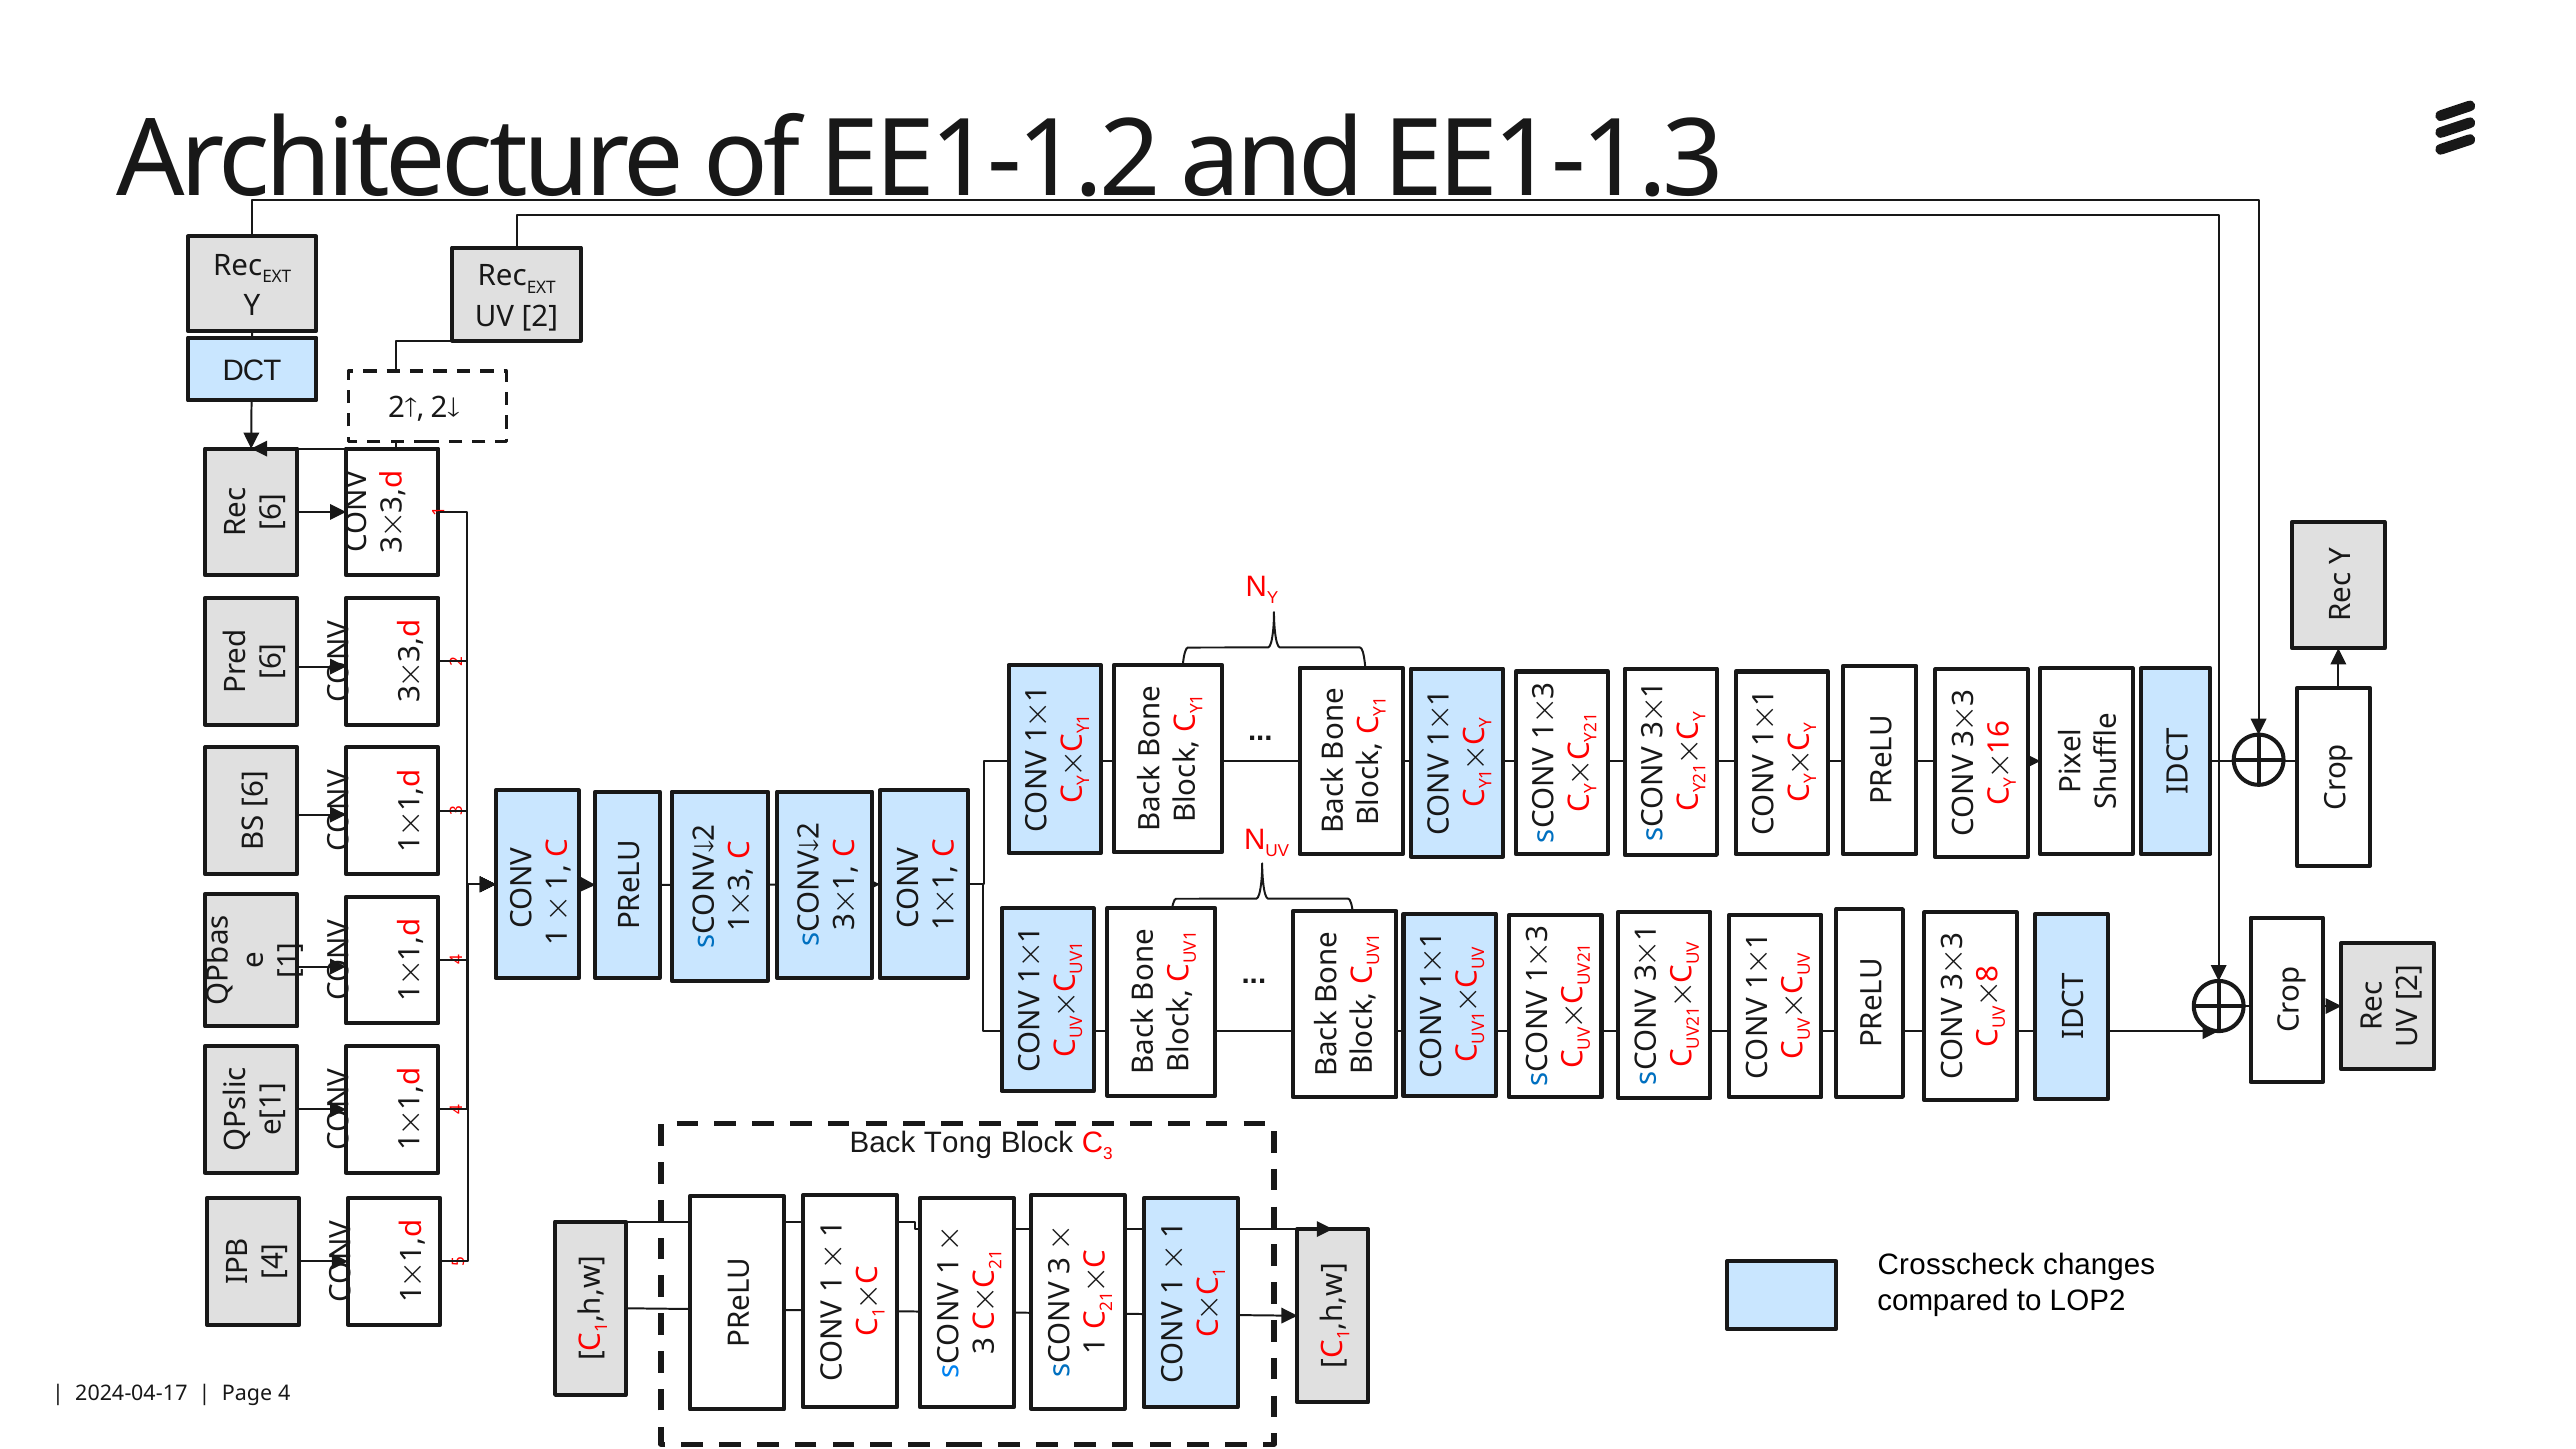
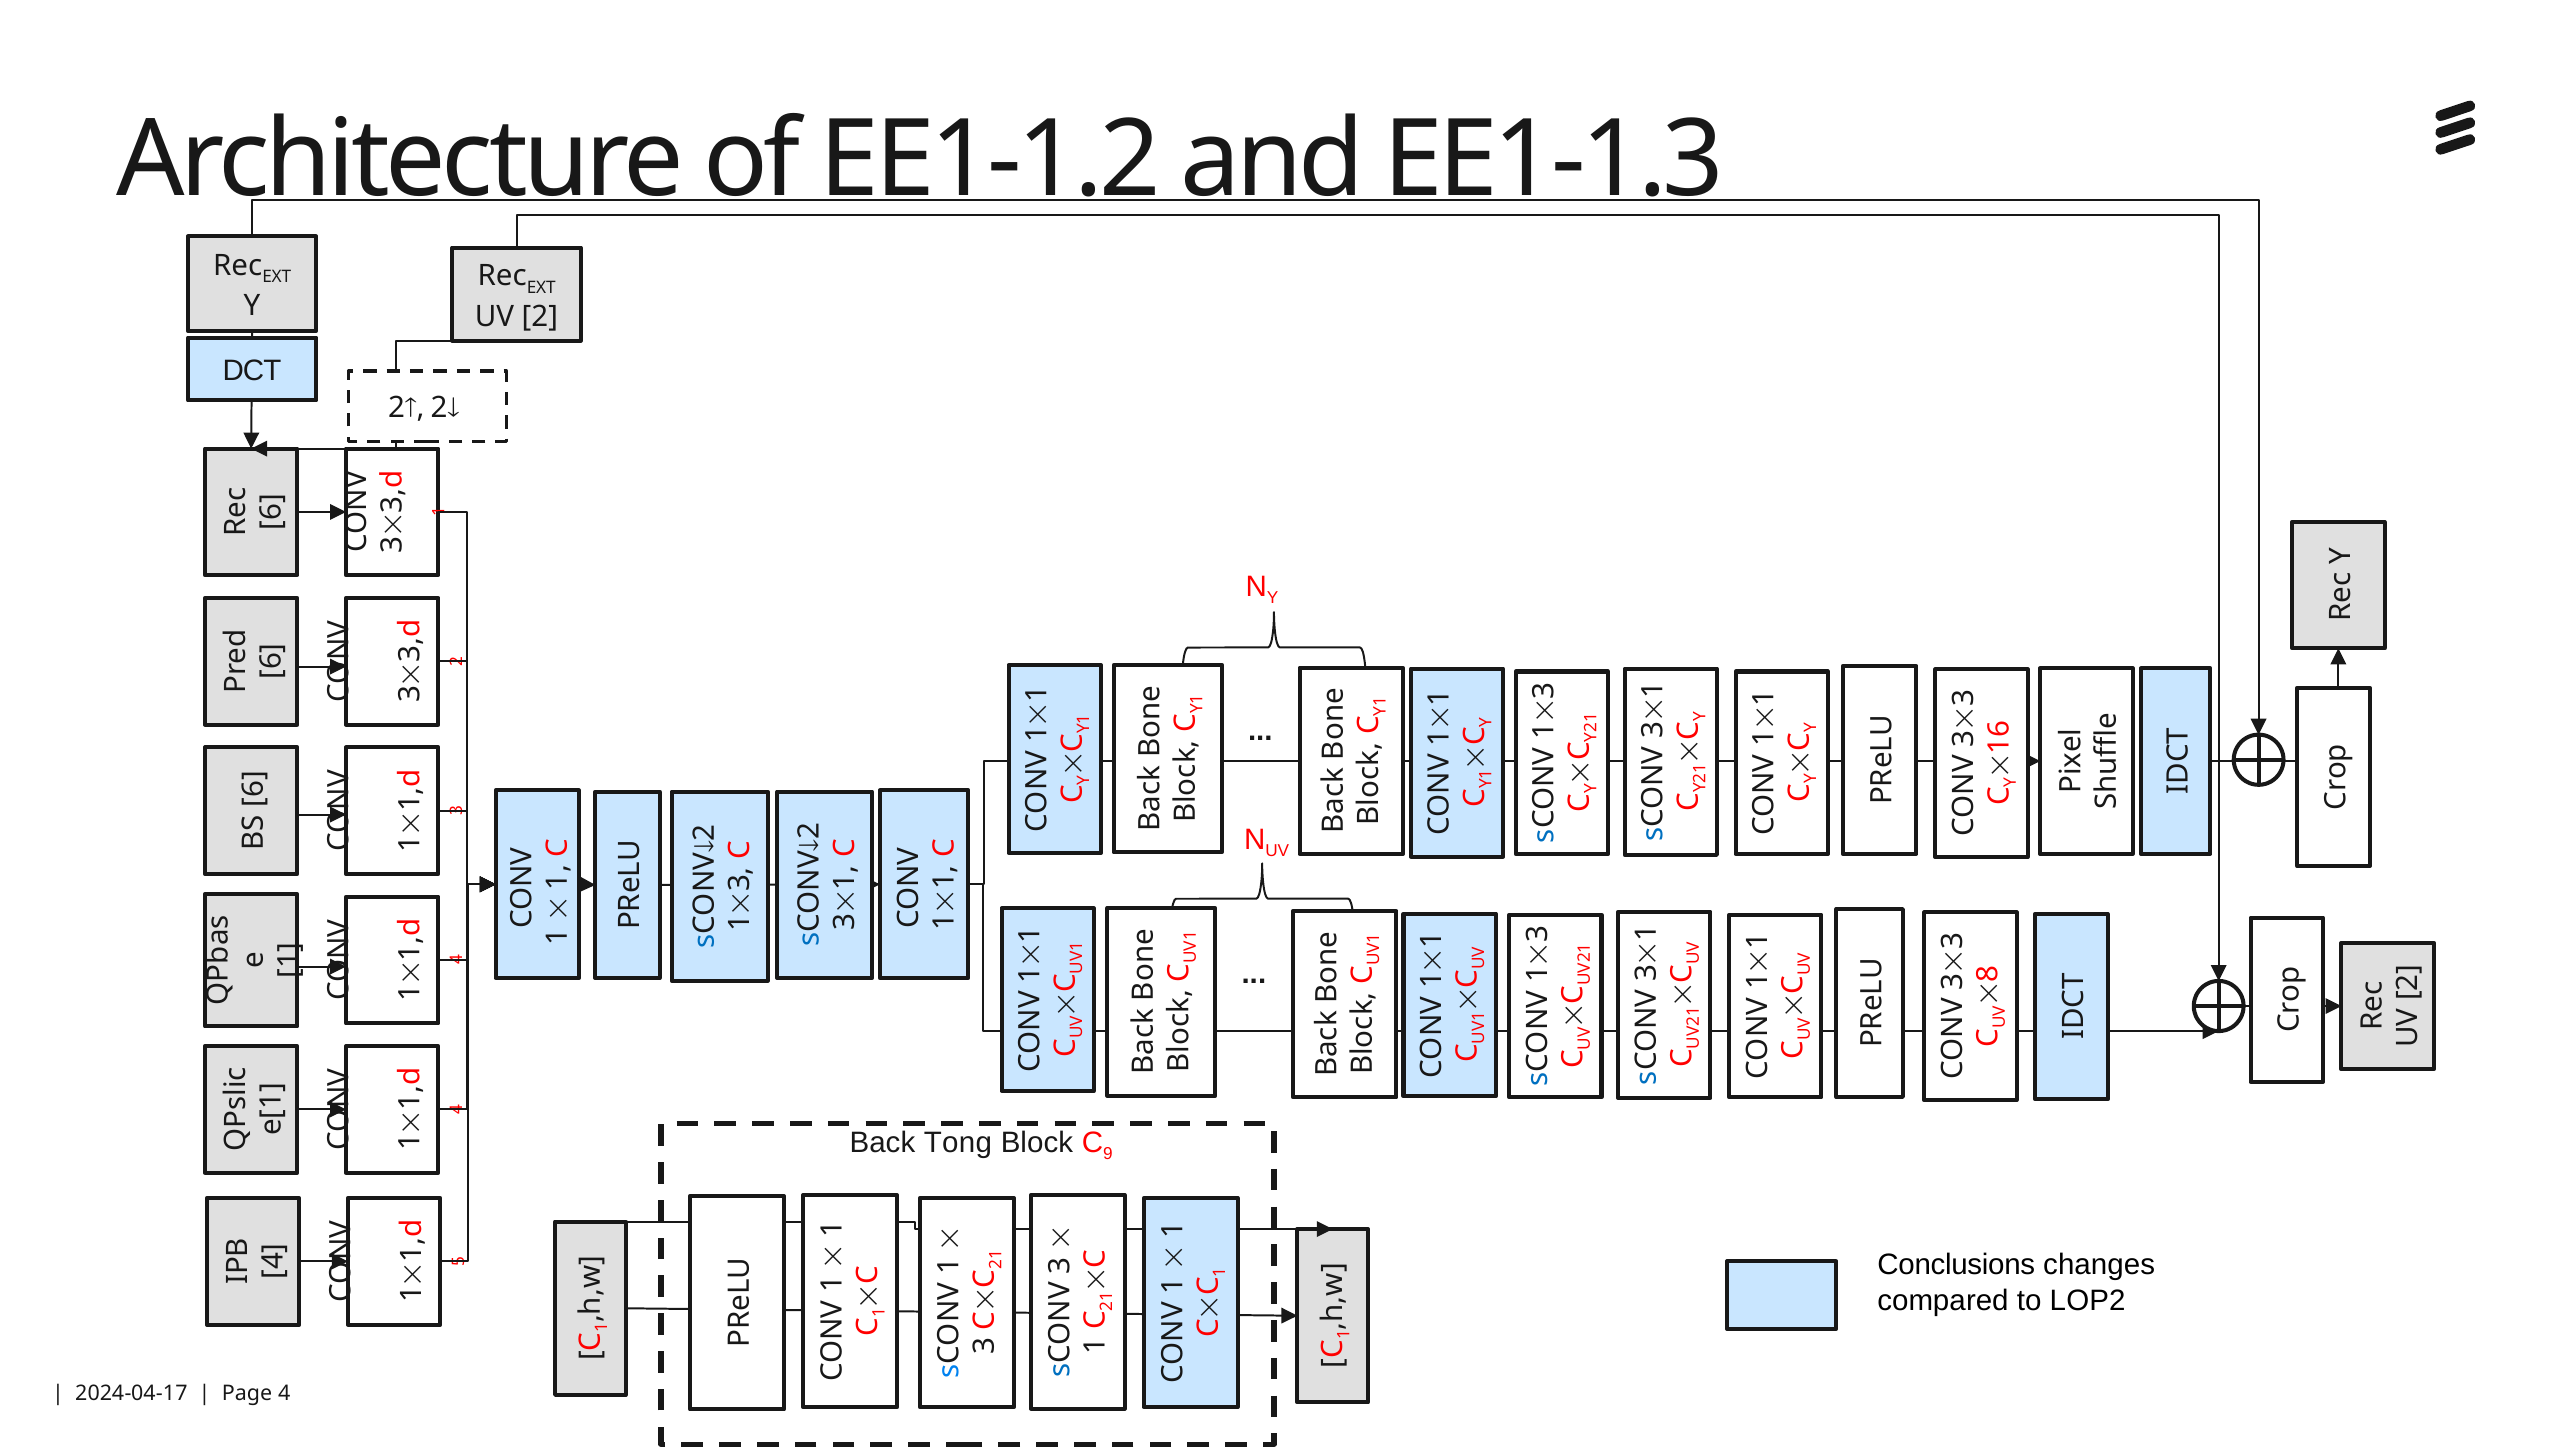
C 3: 3 -> 9
Crosscheck: Crosscheck -> Conclusions
